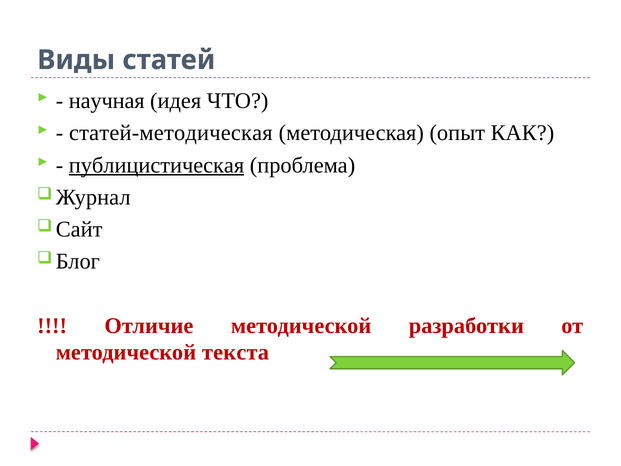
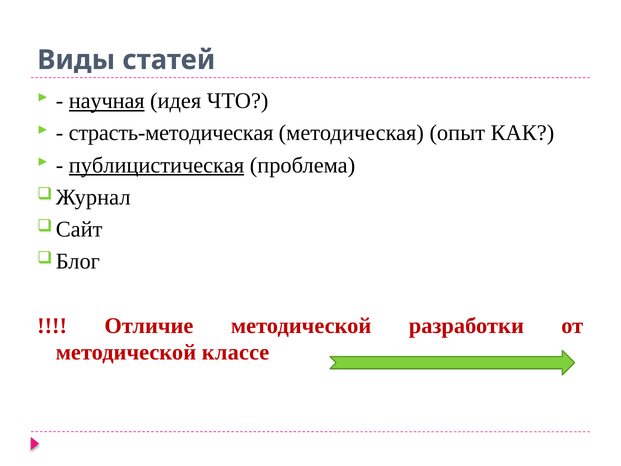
научная underline: none -> present
статей-методическая: статей-методическая -> страсть-методическая
текста: текста -> классе
